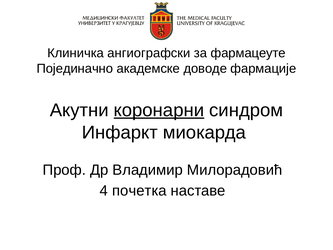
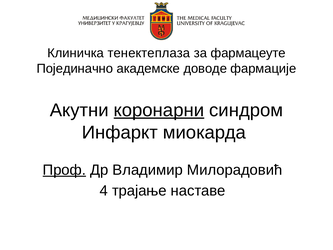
ангиографски: ангиографски -> тенектеплаза
Проф underline: none -> present
почетка: почетка -> трајање
